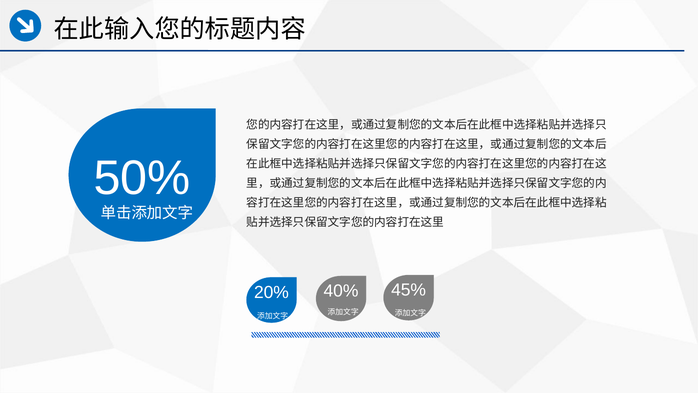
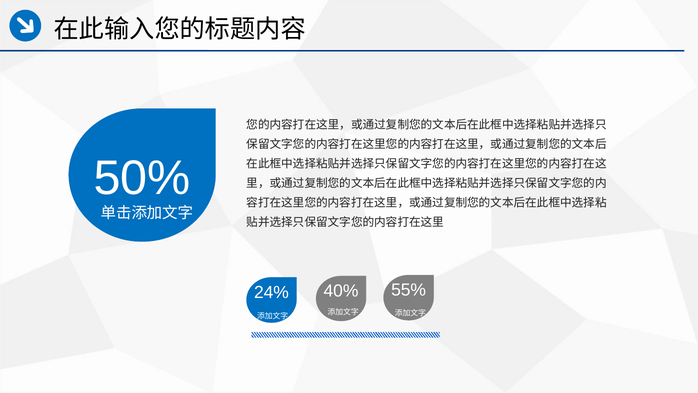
20%: 20% -> 24%
45%: 45% -> 55%
